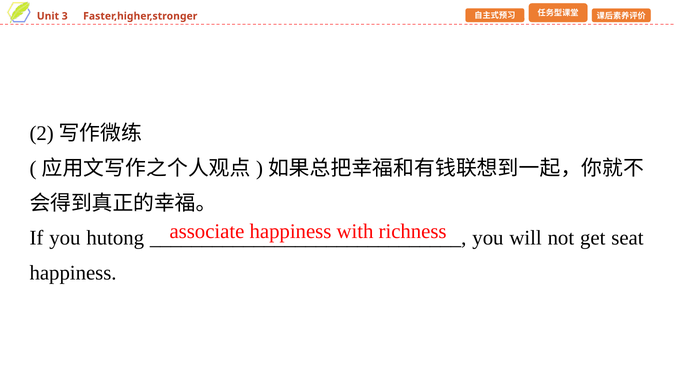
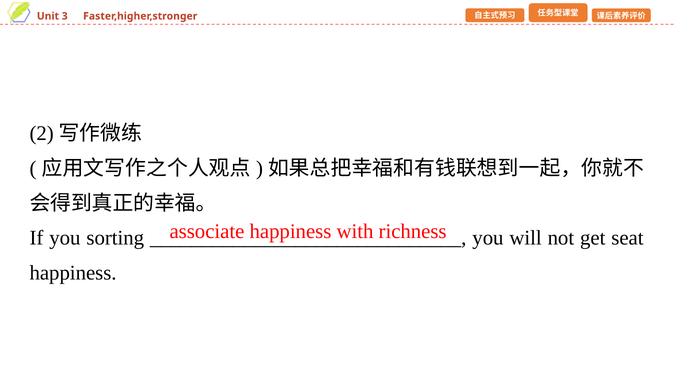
hutong: hutong -> sorting
